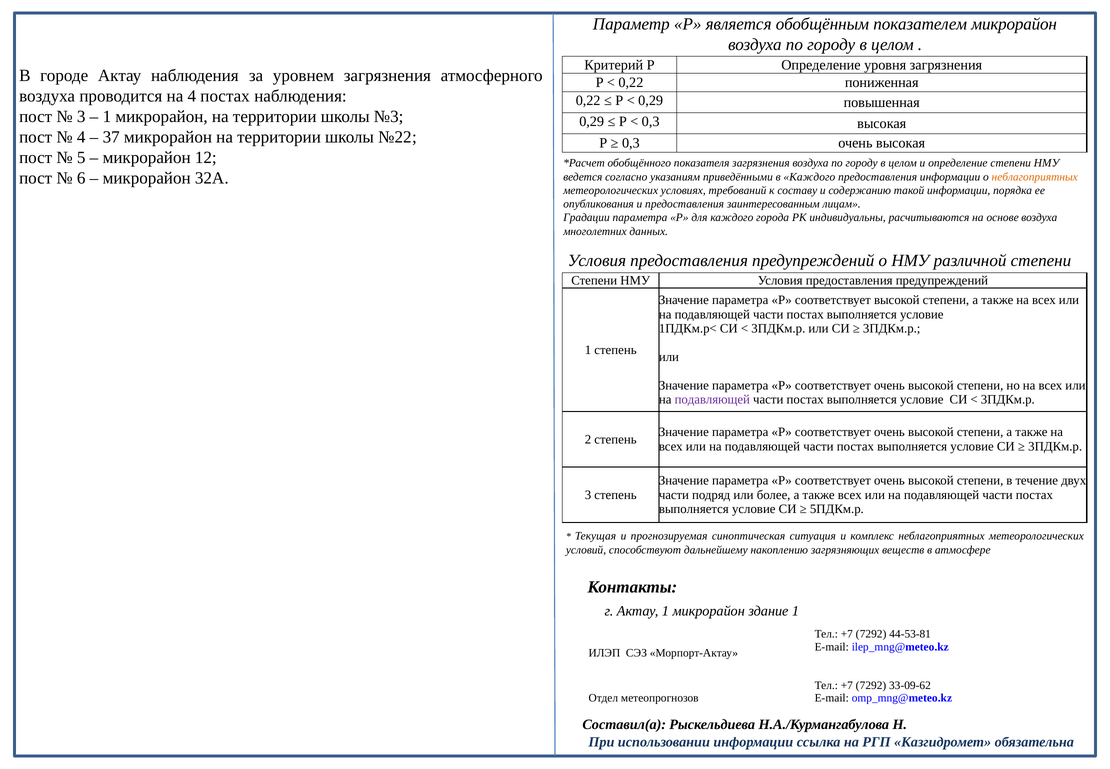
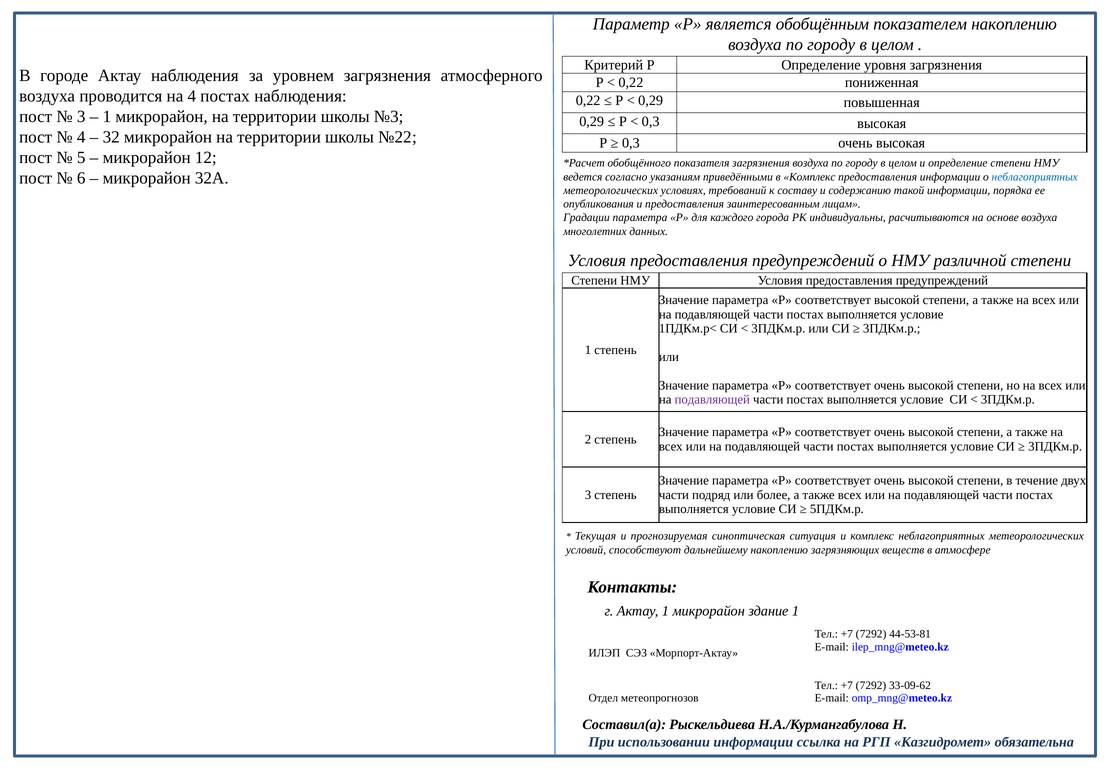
показателем микрорайон: микрорайон -> накоплению
37: 37 -> 32
в Каждого: Каждого -> Комплекс
неблагоприятных at (1035, 177) colour: orange -> blue
